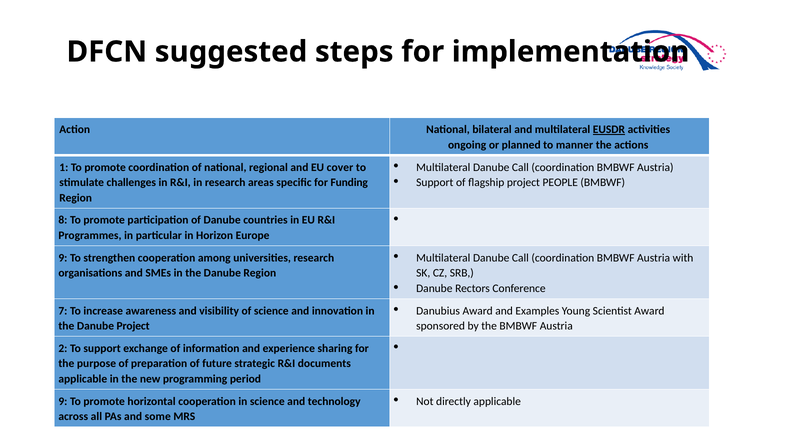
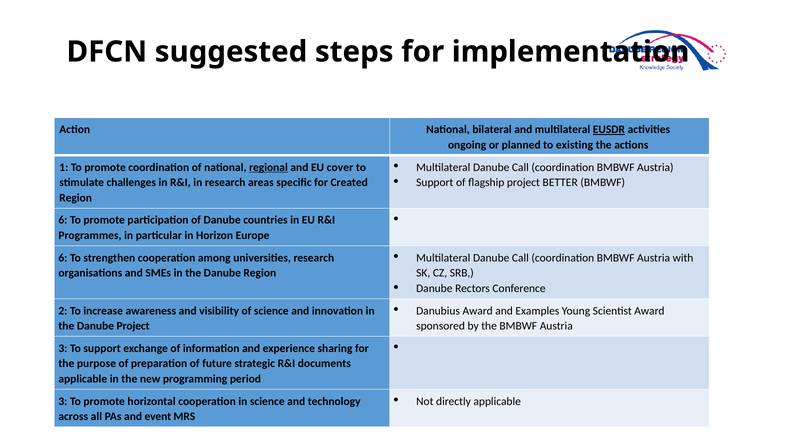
manner: manner -> existing
regional underline: none -> present
PEOPLE: PEOPLE -> BETTER
Funding: Funding -> Created
8 at (63, 220): 8 -> 6
9 at (63, 258): 9 -> 6
7: 7 -> 2
2 at (63, 348): 2 -> 3
9 at (63, 401): 9 -> 3
some: some -> event
